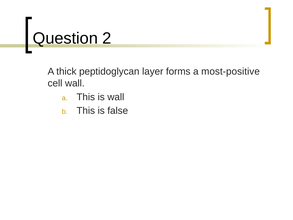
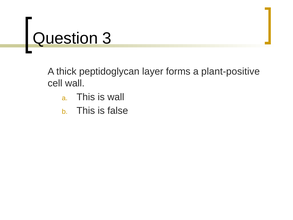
2: 2 -> 3
most-positive: most-positive -> plant-positive
